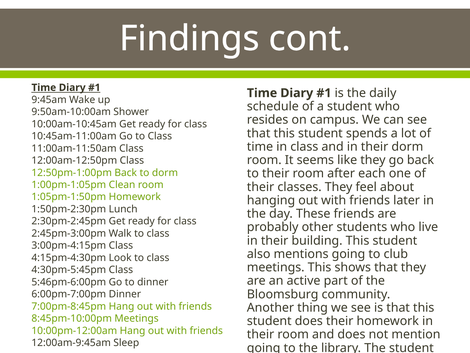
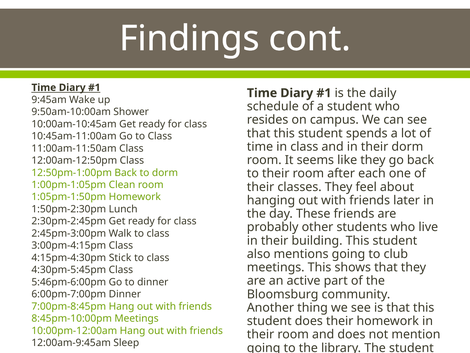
Look: Look -> Stick
